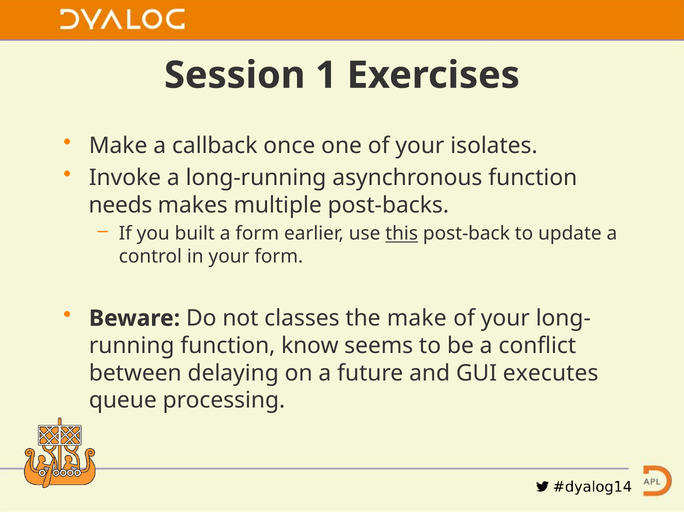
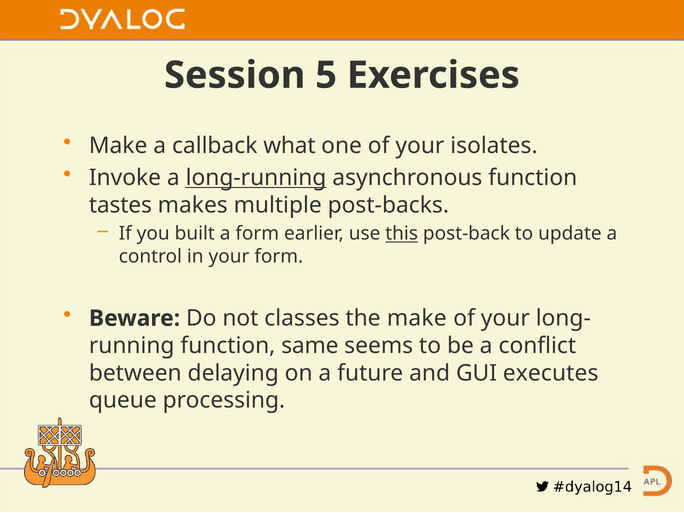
1: 1 -> 5
once: once -> what
long-running underline: none -> present
needs: needs -> tastes
know: know -> same
